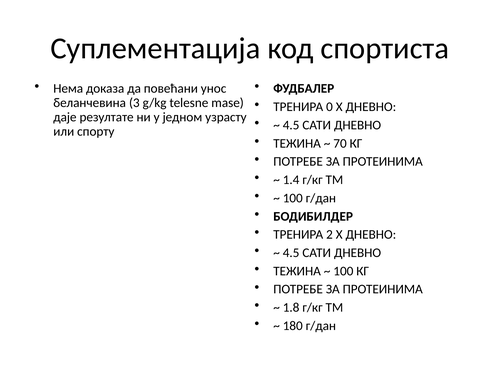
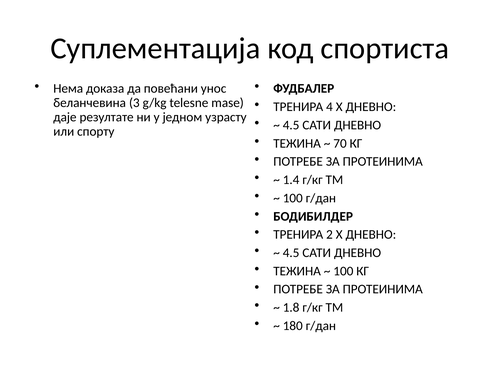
0: 0 -> 4
